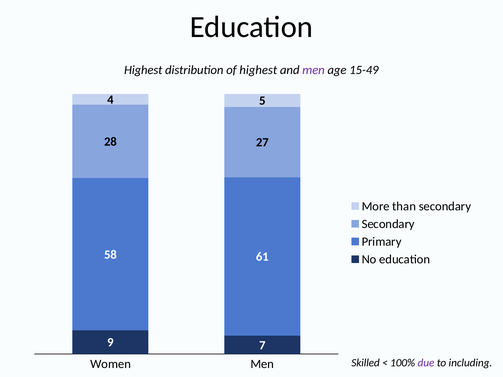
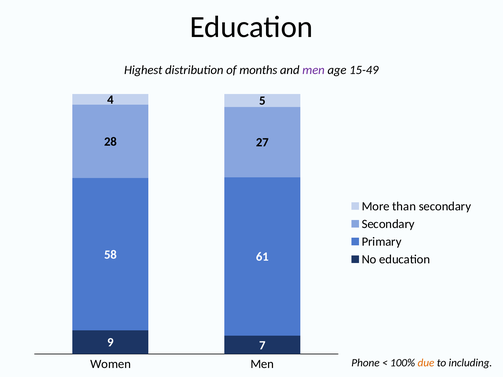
of highest: highest -> months
Skilled: Skilled -> Phone
due colour: purple -> orange
